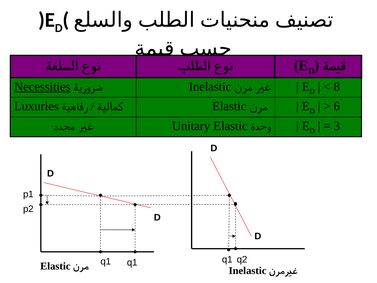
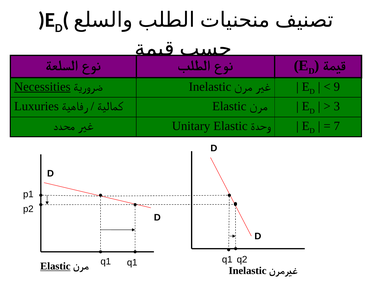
8: 8 -> 9
6: 6 -> 3
3: 3 -> 7
Elastic at (55, 266) underline: none -> present
